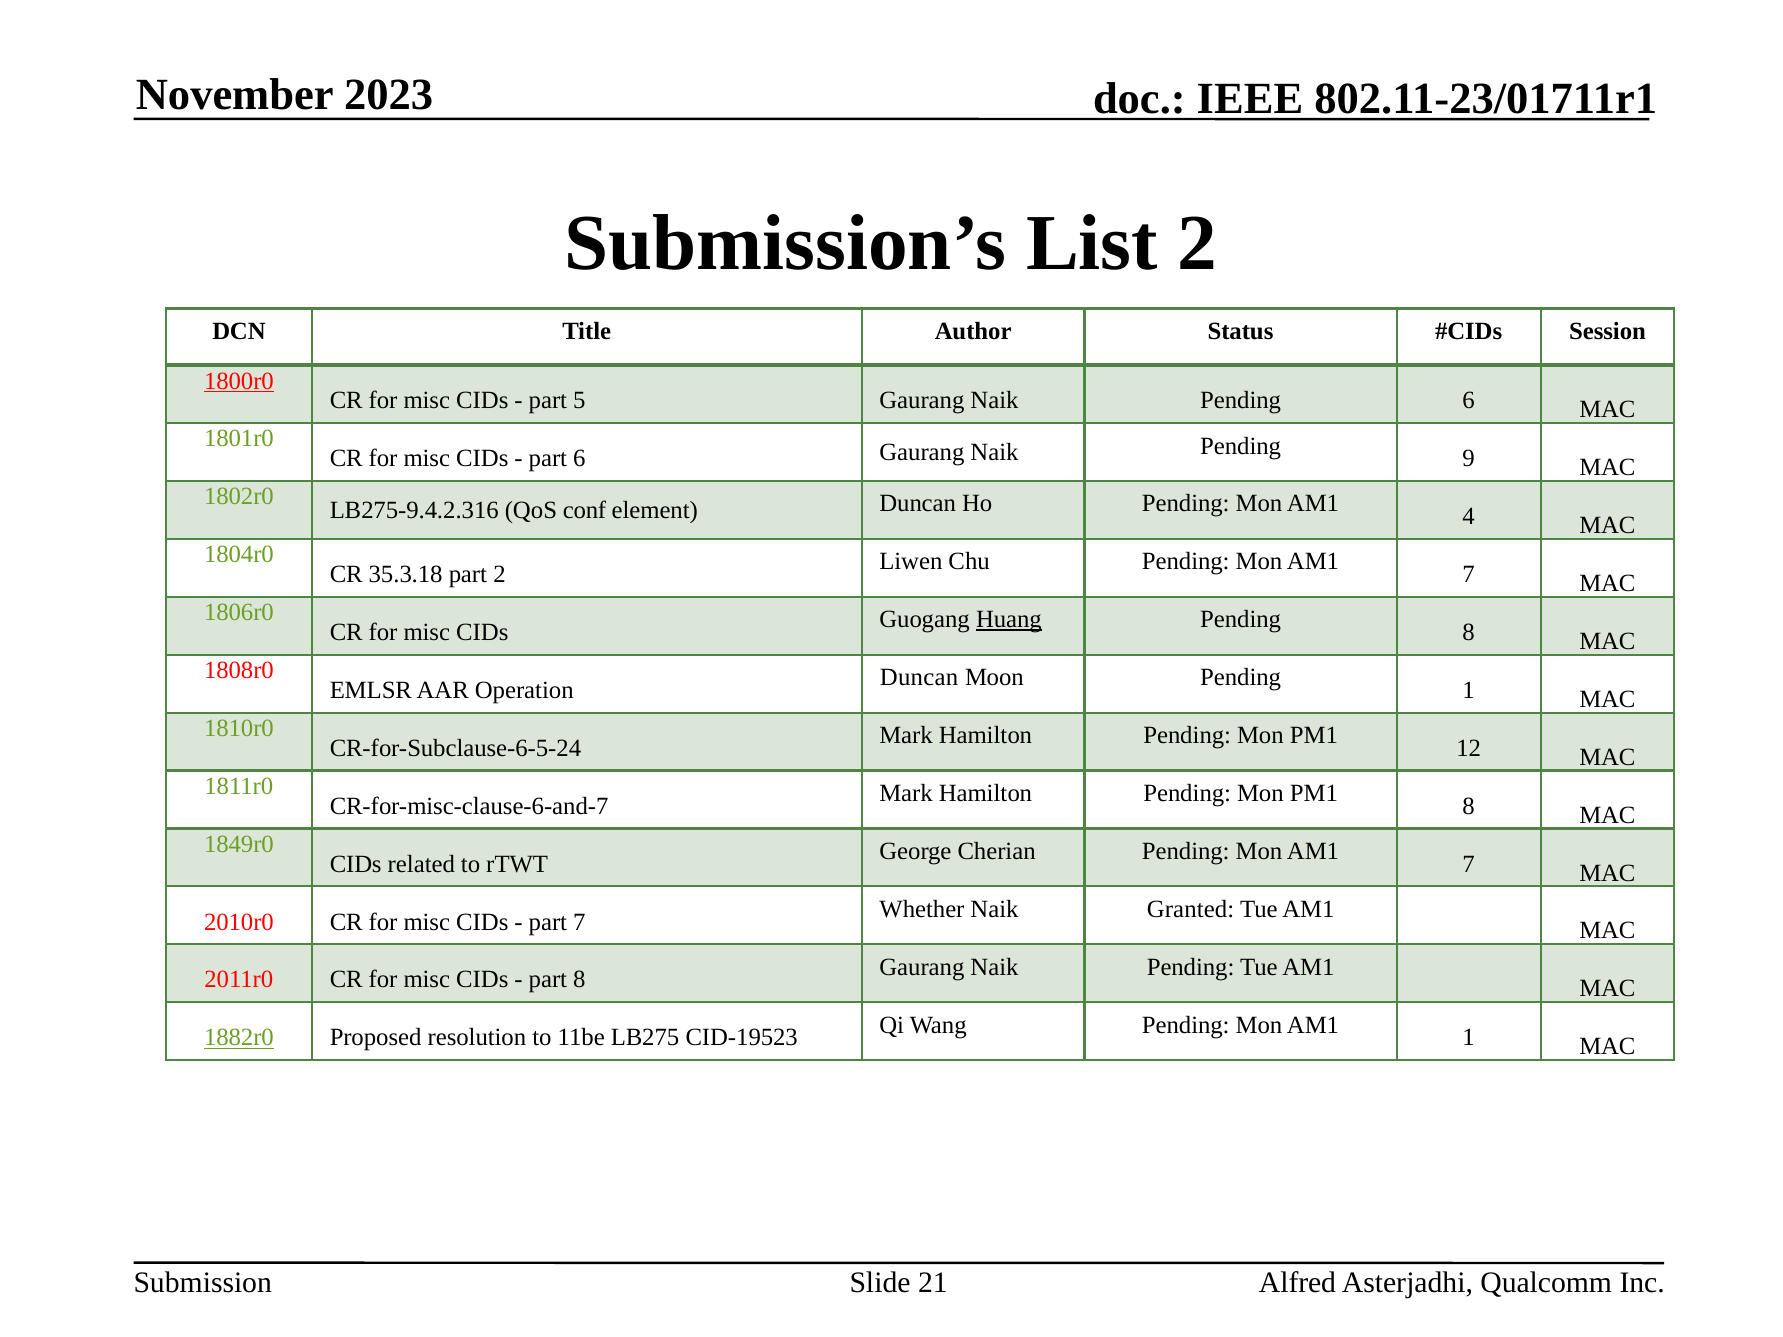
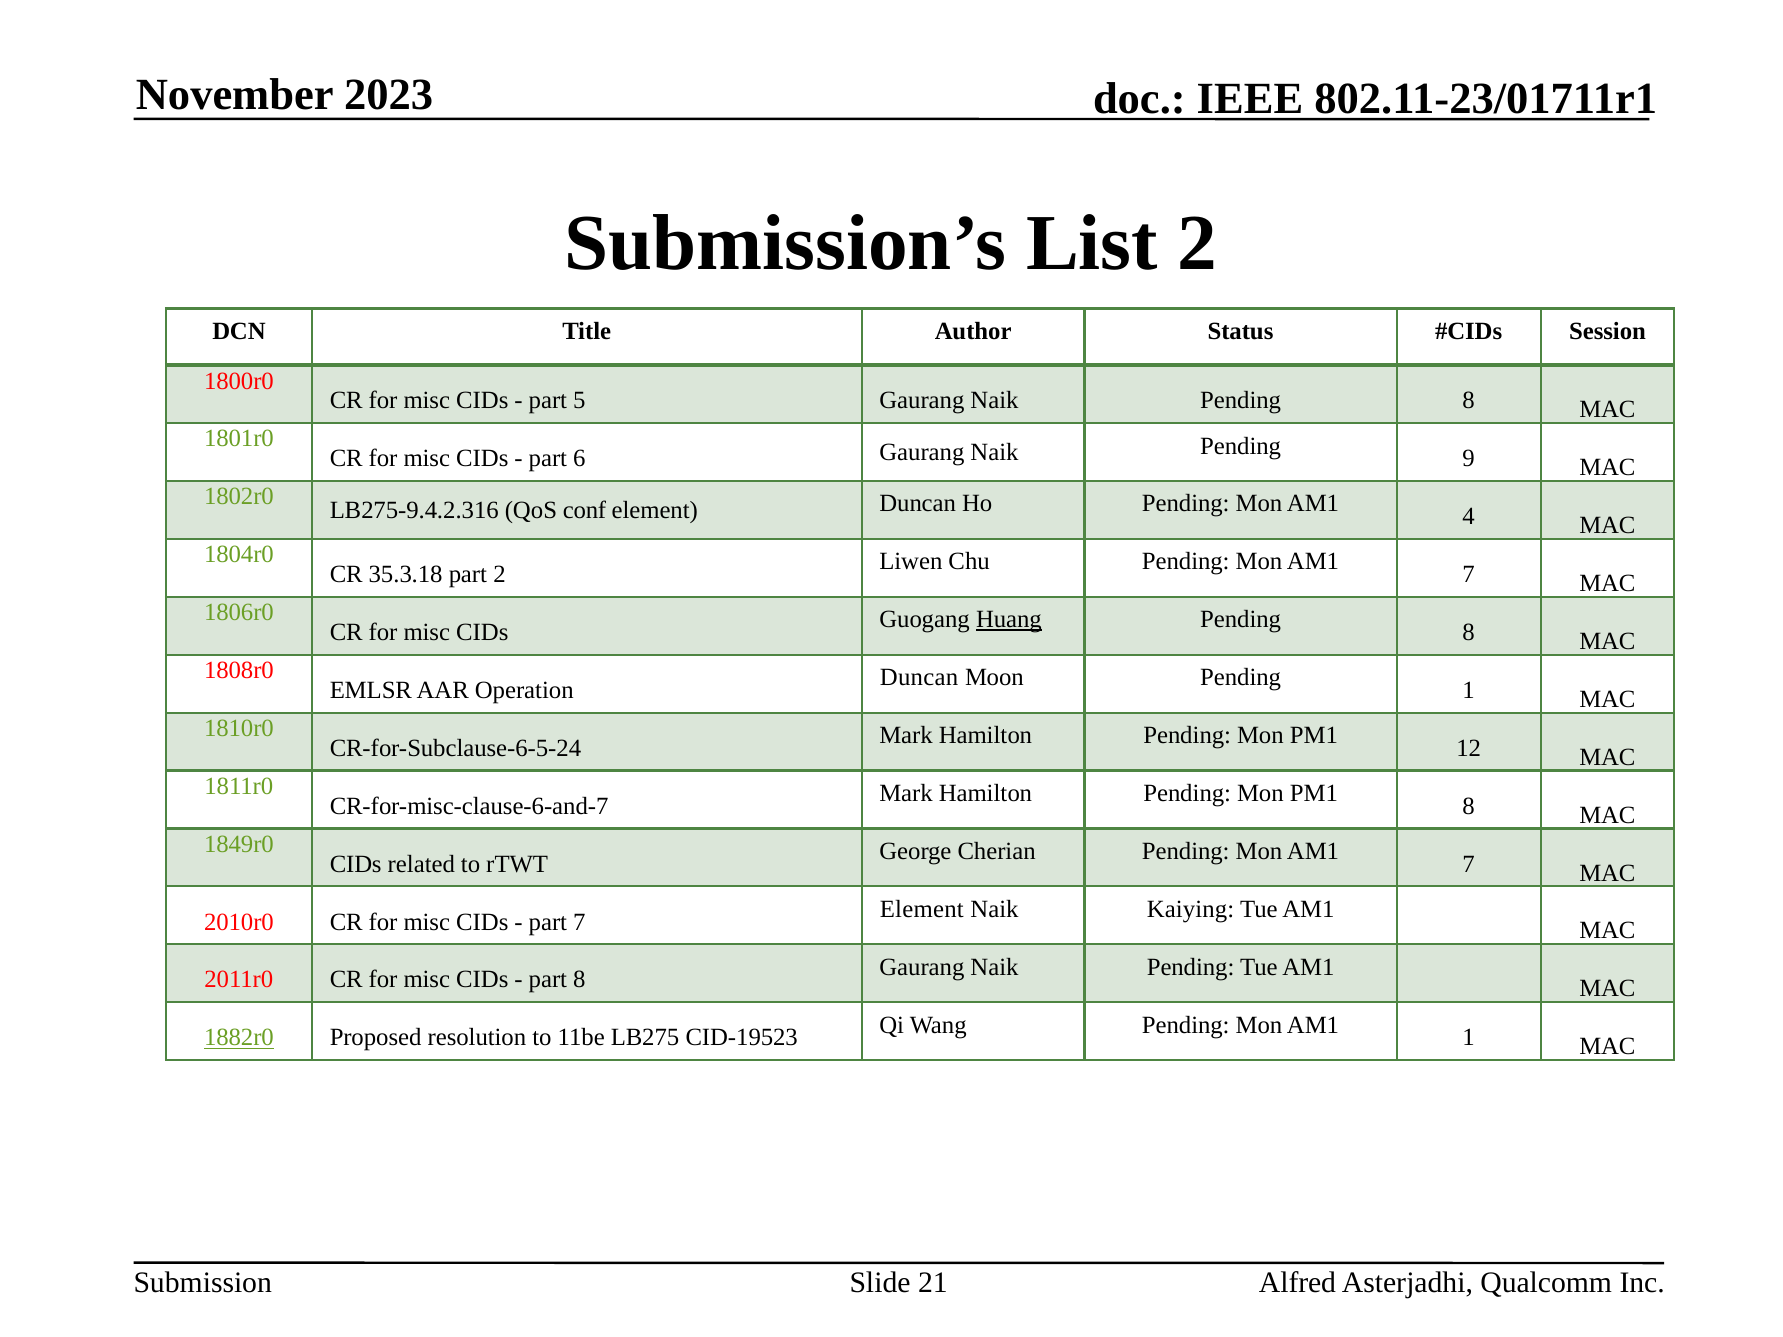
1800r0 underline: present -> none
Naik Pending 6: 6 -> 8
Whether at (922, 909): Whether -> Element
Granted: Granted -> Kaiying
